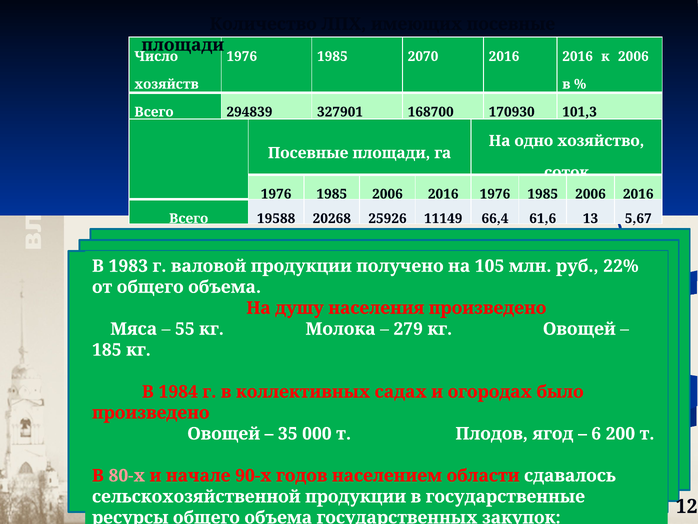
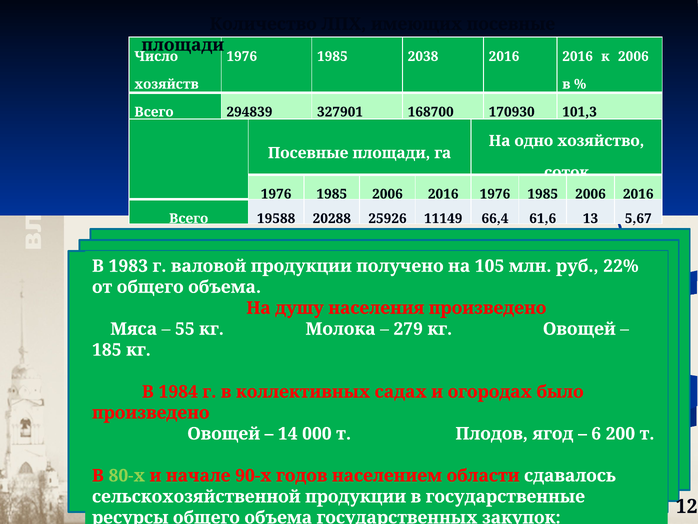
2070: 2070 -> 2038
20268: 20268 -> 20288
35: 35 -> 14
80-х colour: pink -> light green
